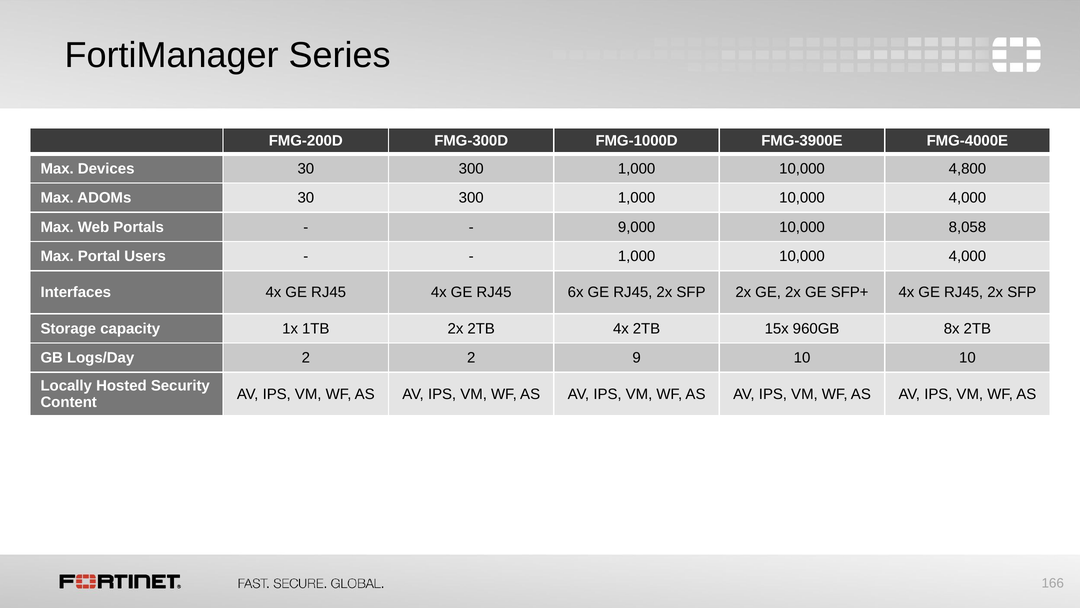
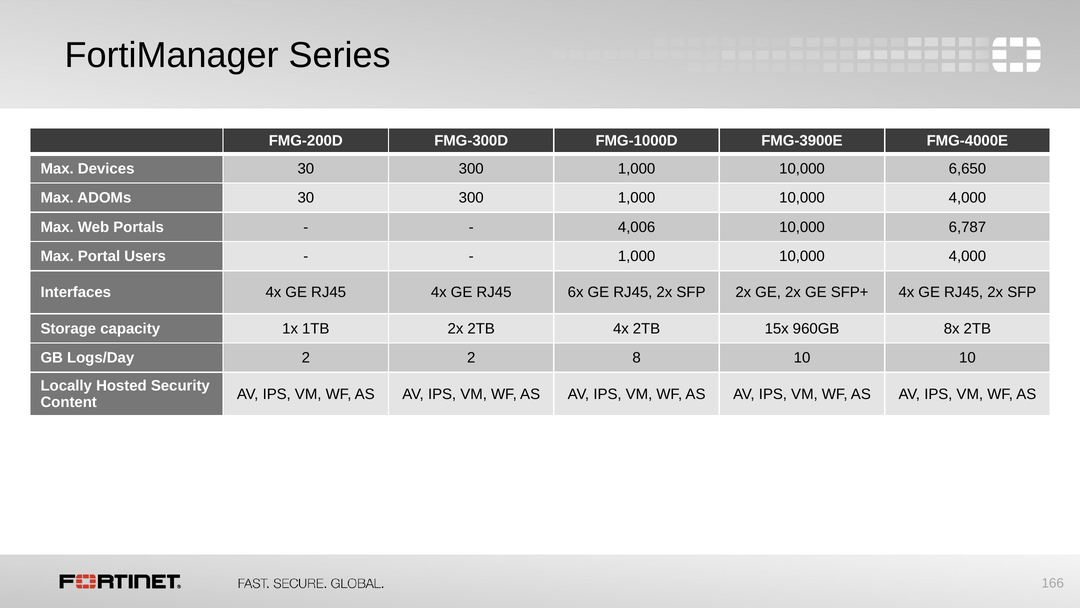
4,800: 4,800 -> 6,650
9,000: 9,000 -> 4,006
8,058: 8,058 -> 6,787
9: 9 -> 8
